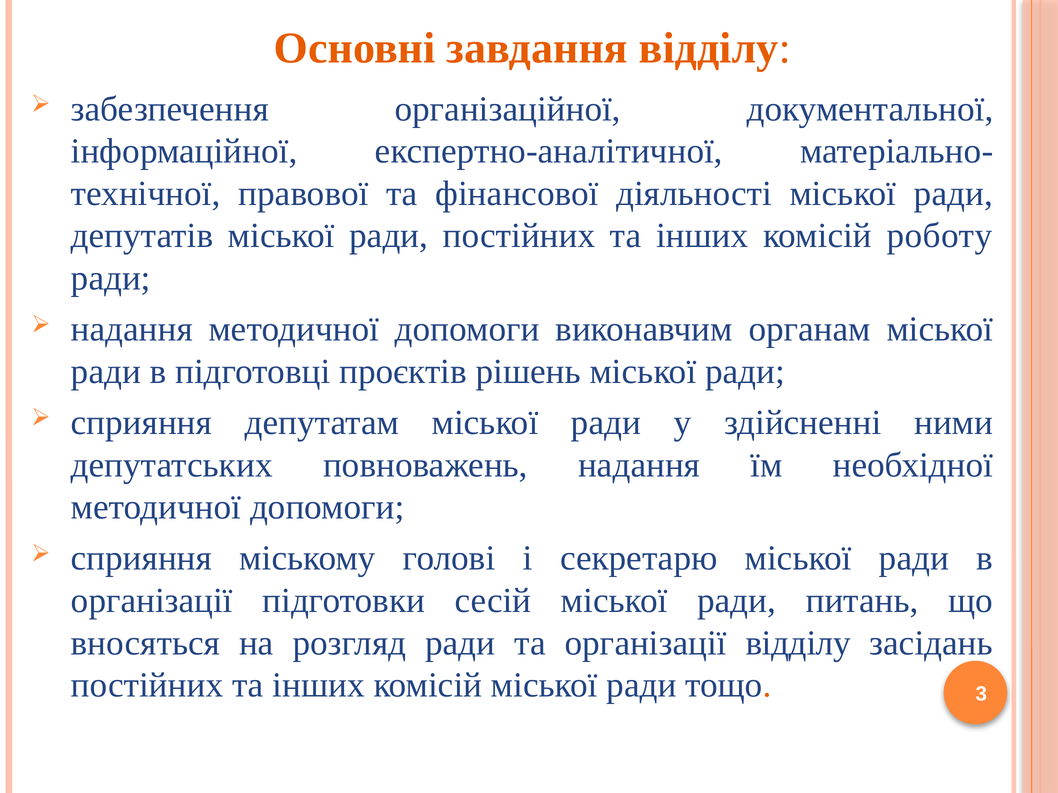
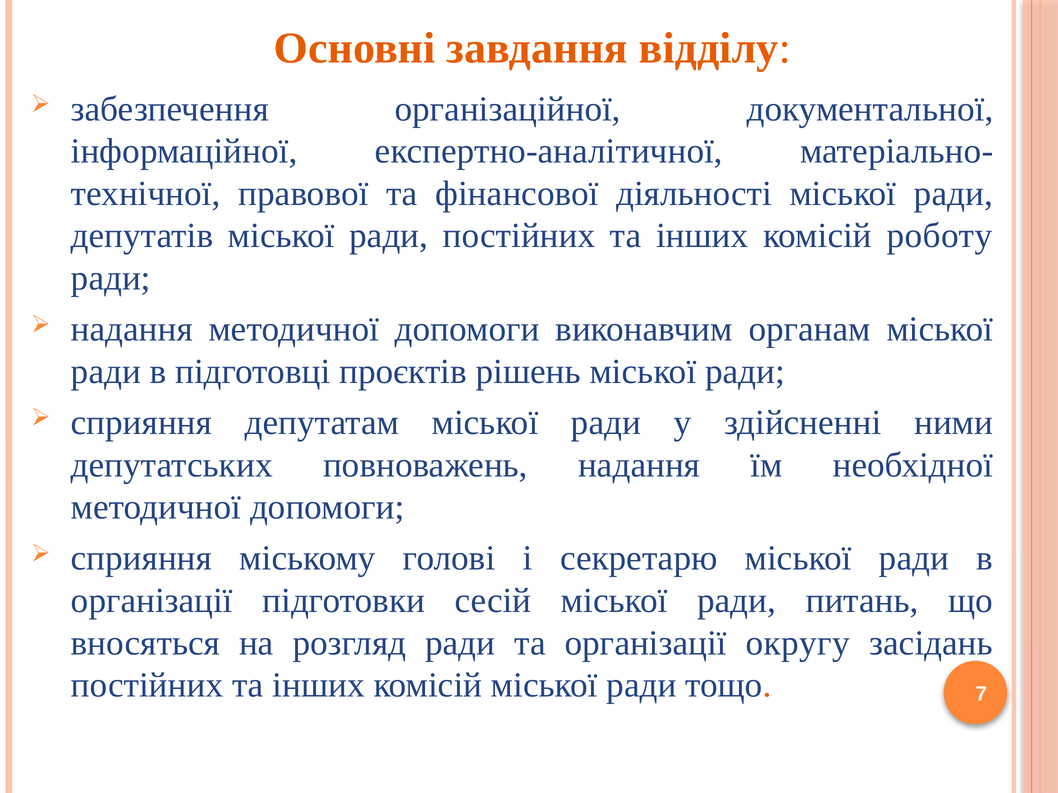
організації відділу: відділу -> округу
3: 3 -> 7
